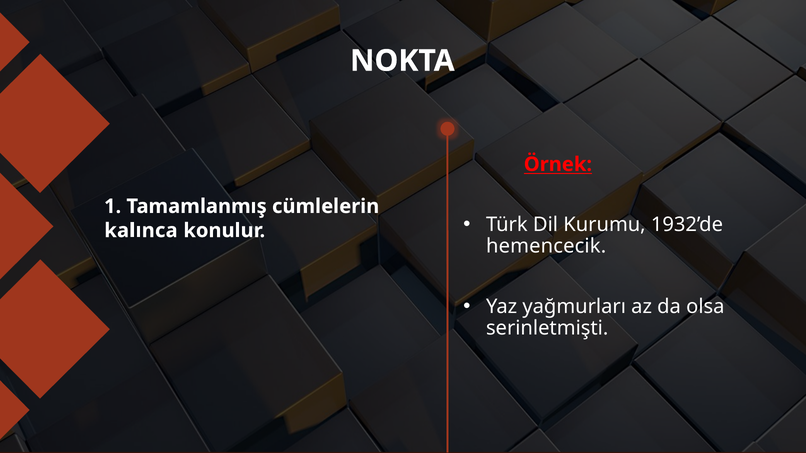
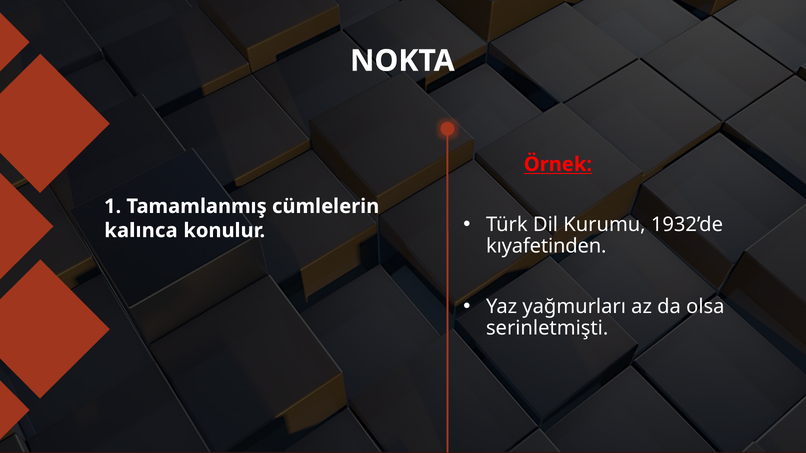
hemencecik: hemencecik -> kıyafetinden
